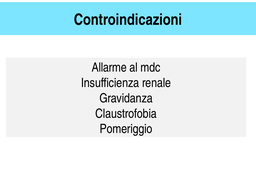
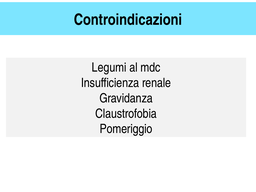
Allarme: Allarme -> Legumi
